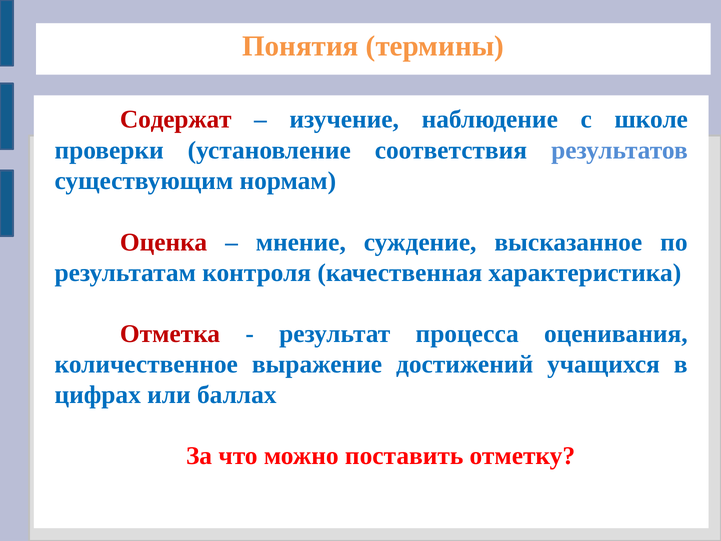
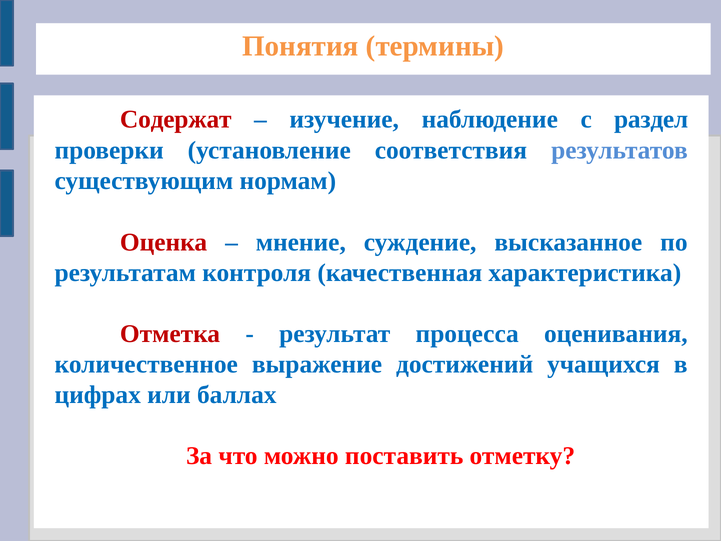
школе: школе -> раздел
